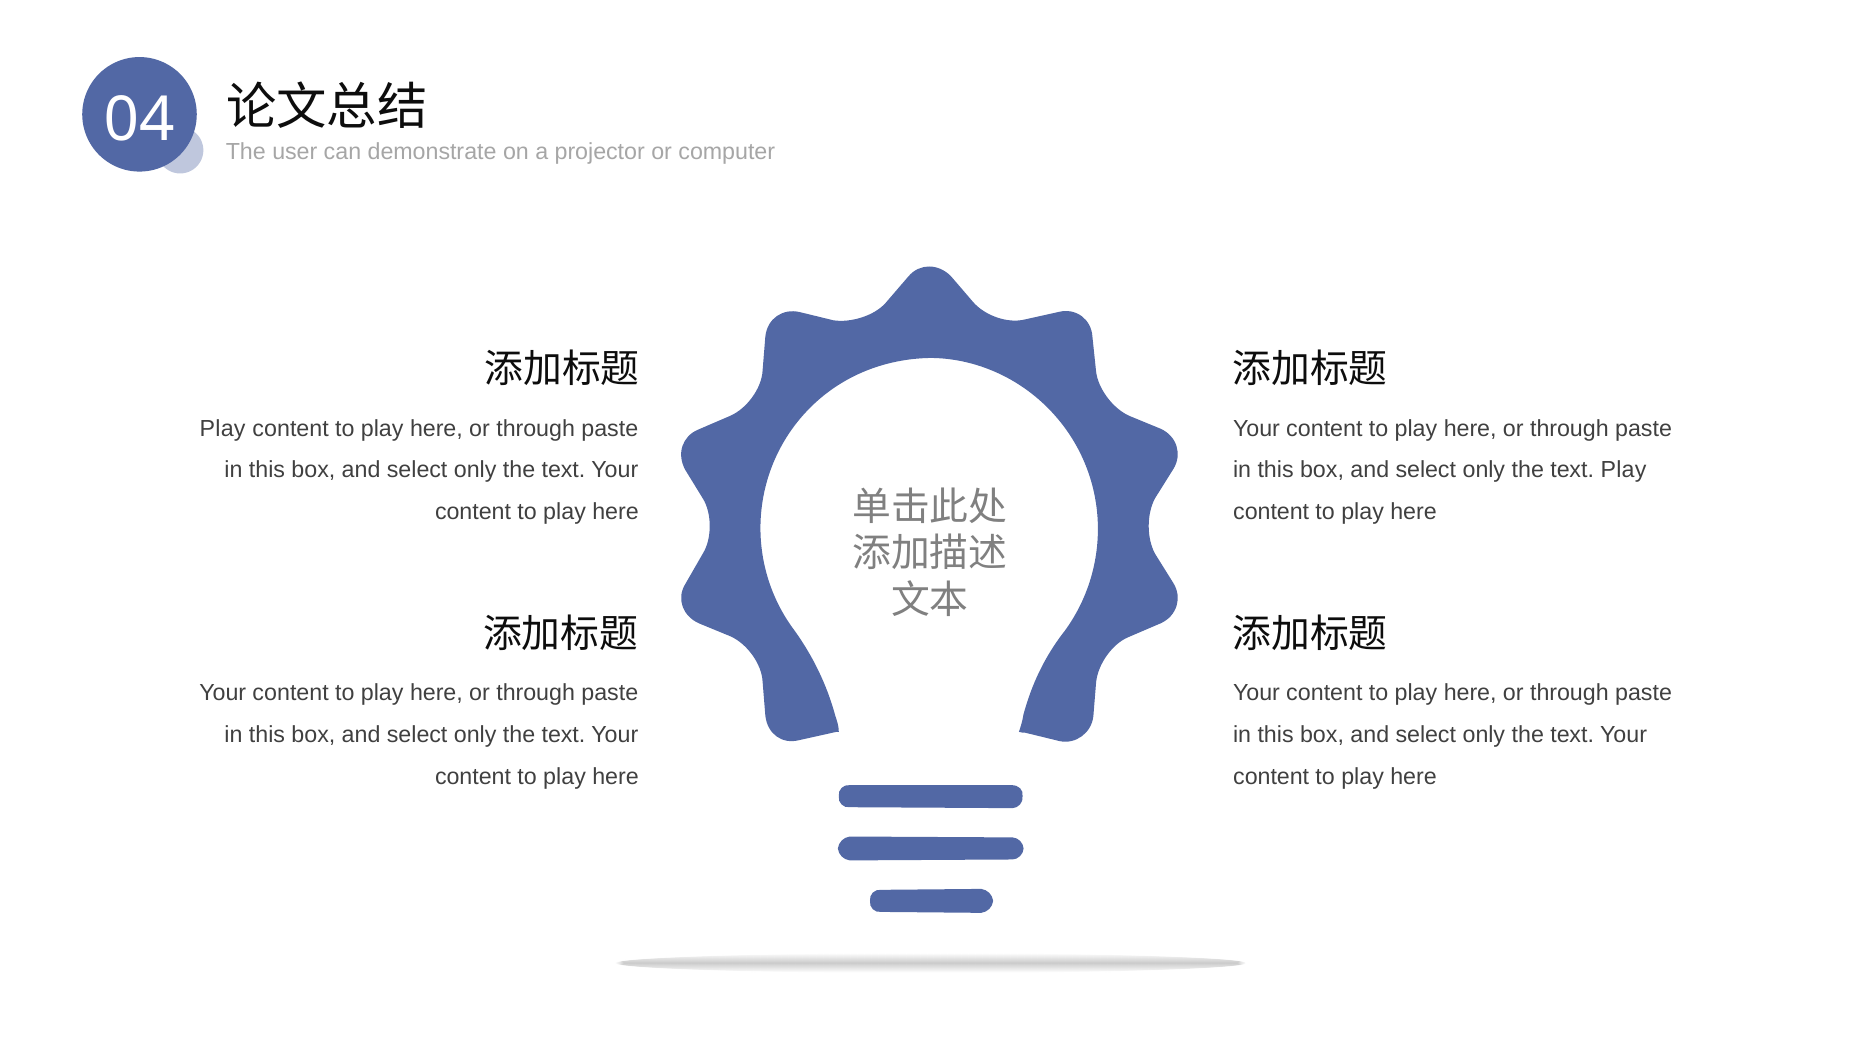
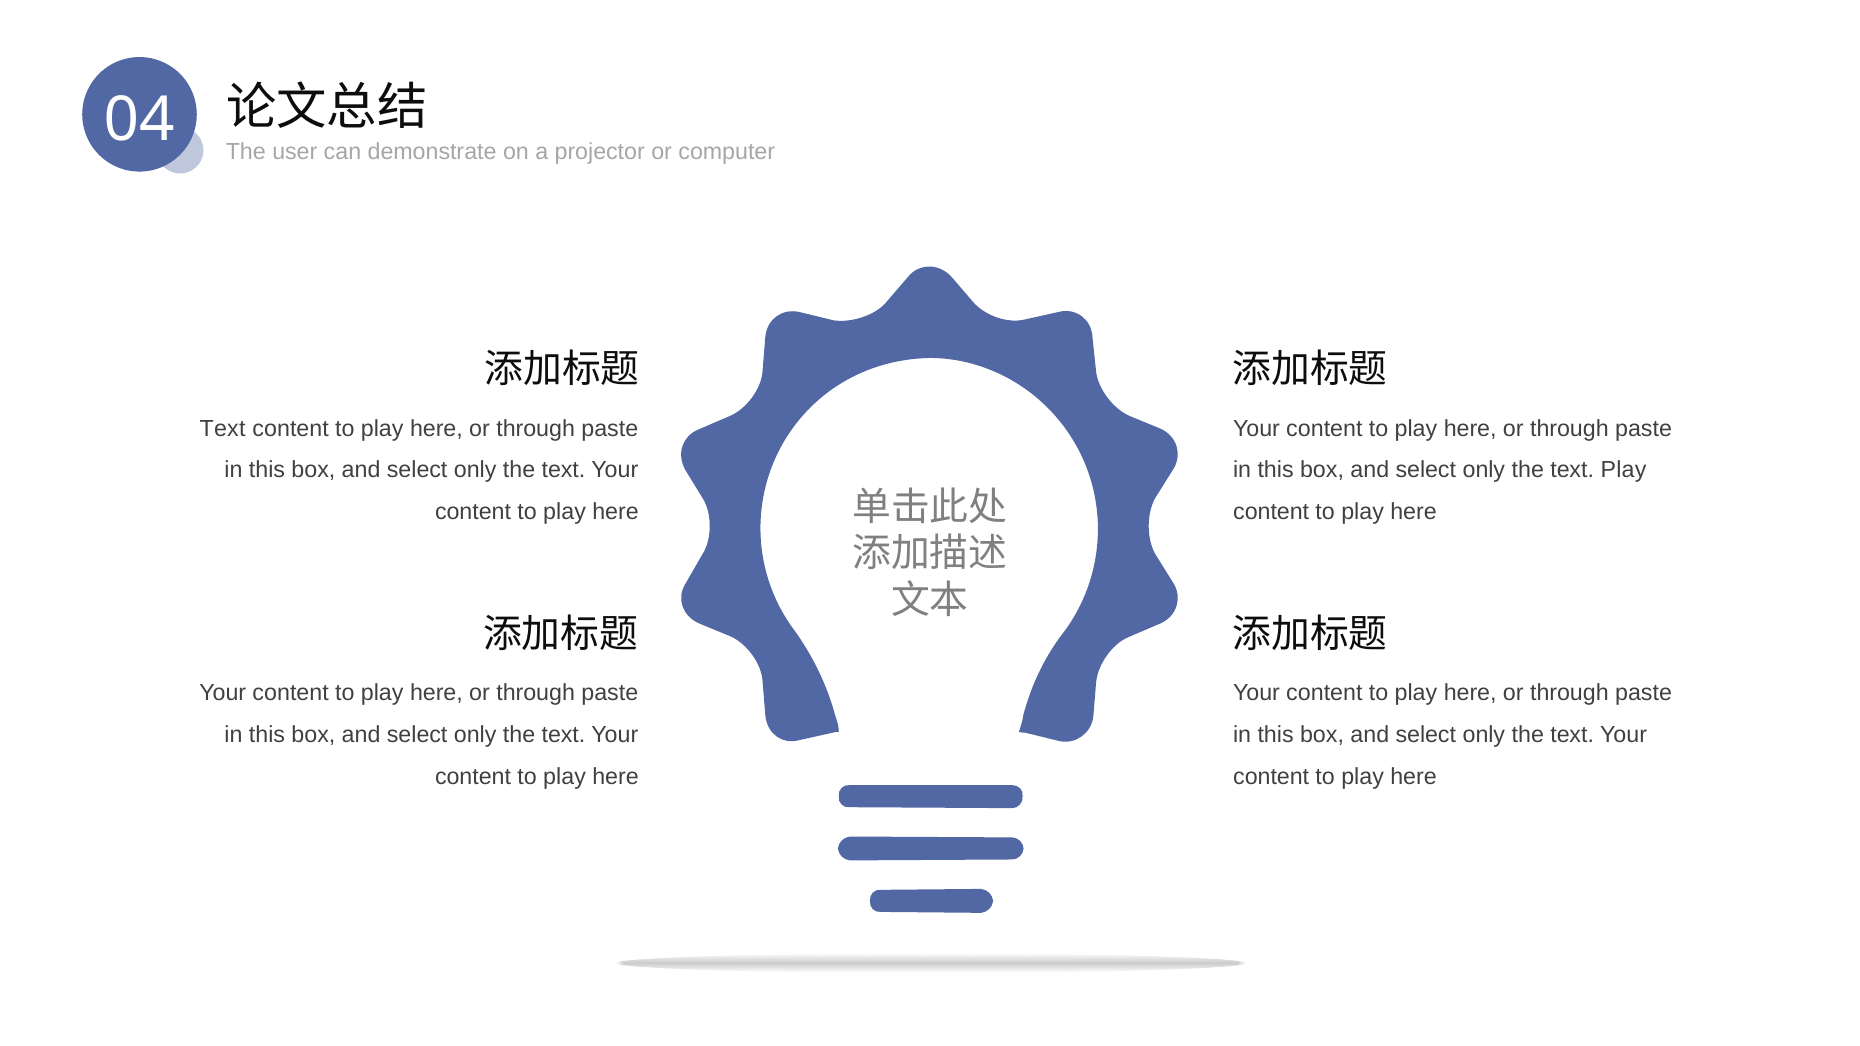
Play at (223, 429): Play -> Text
